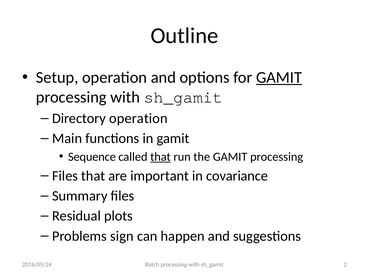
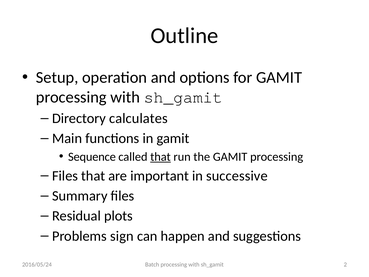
GAMIT at (279, 77) underline: present -> none
Directory operation: operation -> calculates
covariance: covariance -> successive
